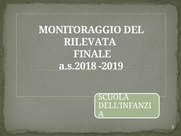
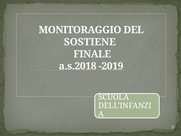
RILEVATA: RILEVATA -> SOSTIENE
